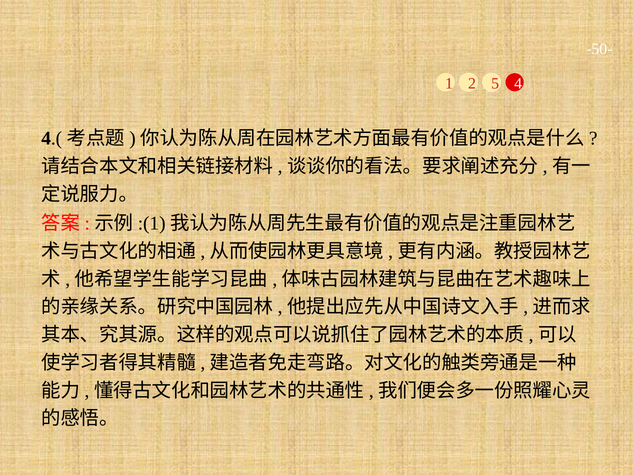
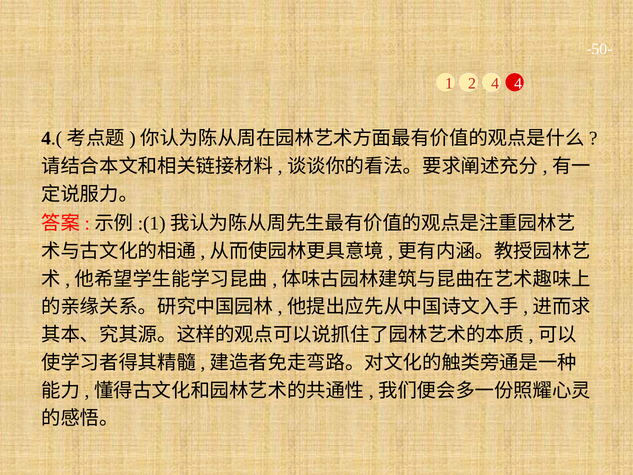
2 5: 5 -> 4
